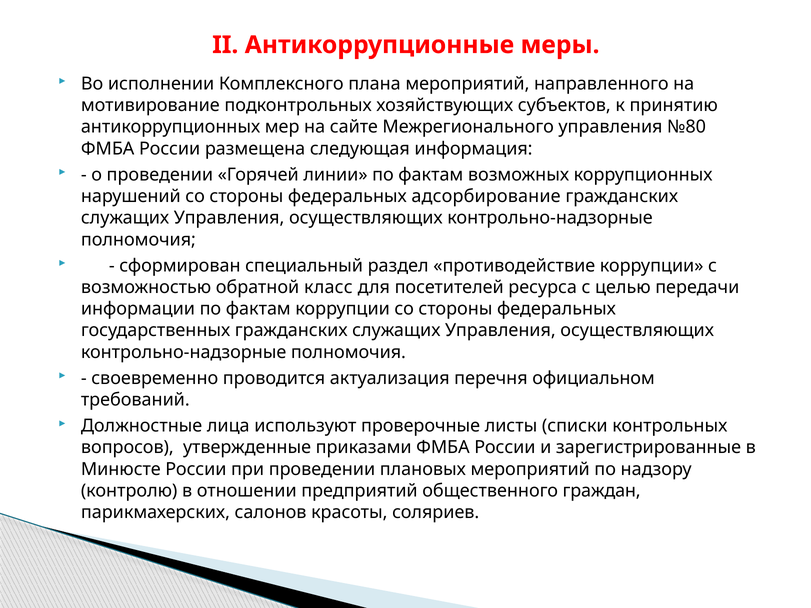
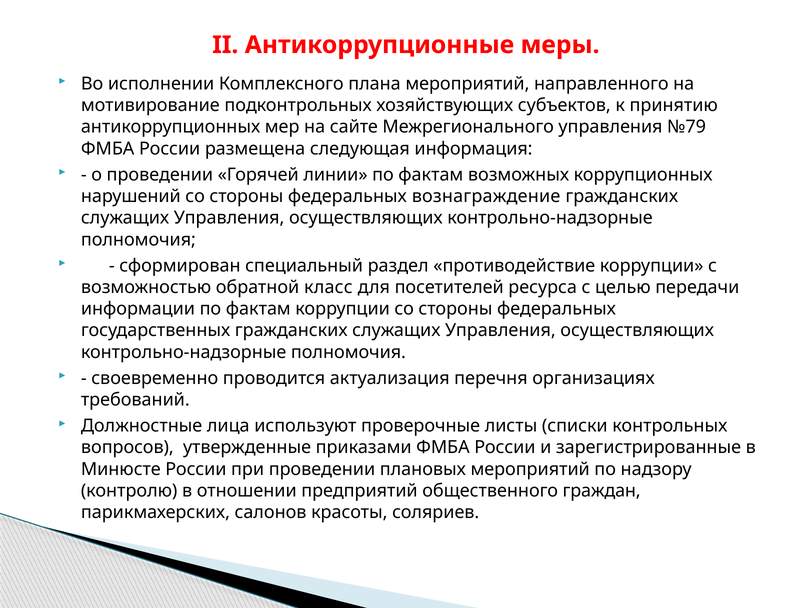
№80: №80 -> №79
адсорбирование: адсорбирование -> вознаграждение
официальном: официальном -> организациях
